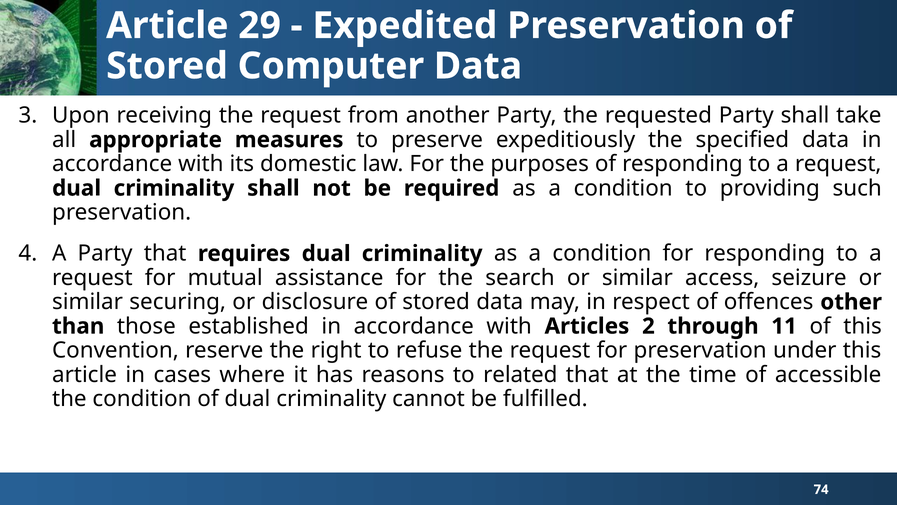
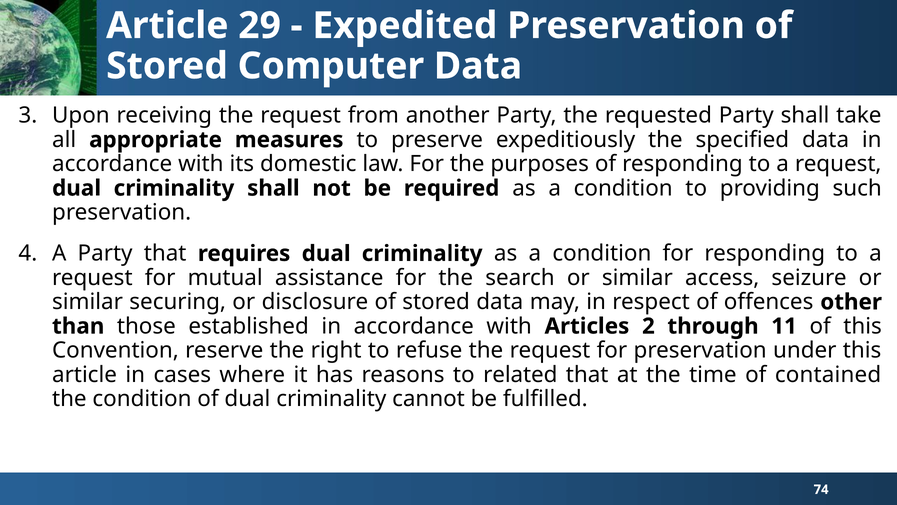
accessible: accessible -> contained
